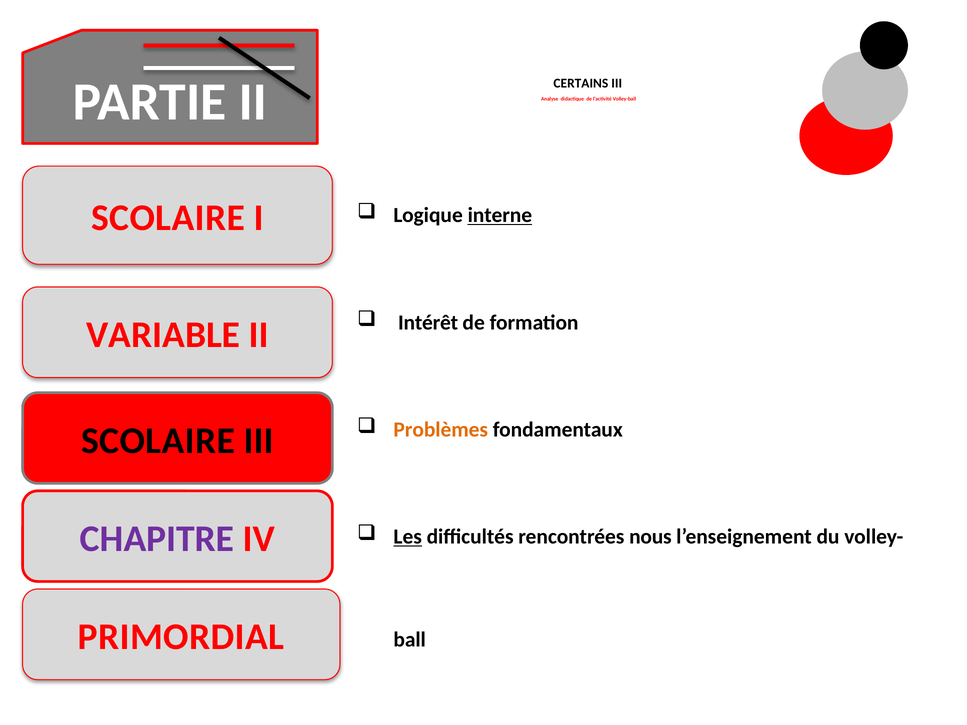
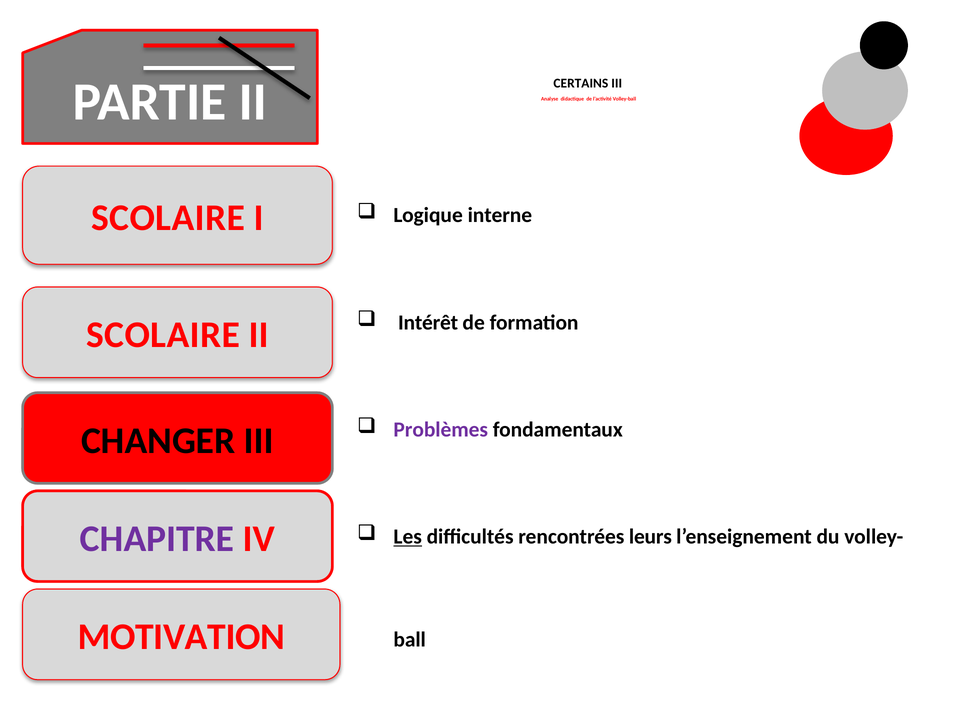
interne underline: present -> none
VARIABLE at (163, 335): VARIABLE -> SCOLAIRE
Problèmes colour: orange -> purple
SCOLAIRE at (158, 441): SCOLAIRE -> CHANGER
nous: nous -> leurs
PRIMORDIAL: PRIMORDIAL -> MOTIVATION
